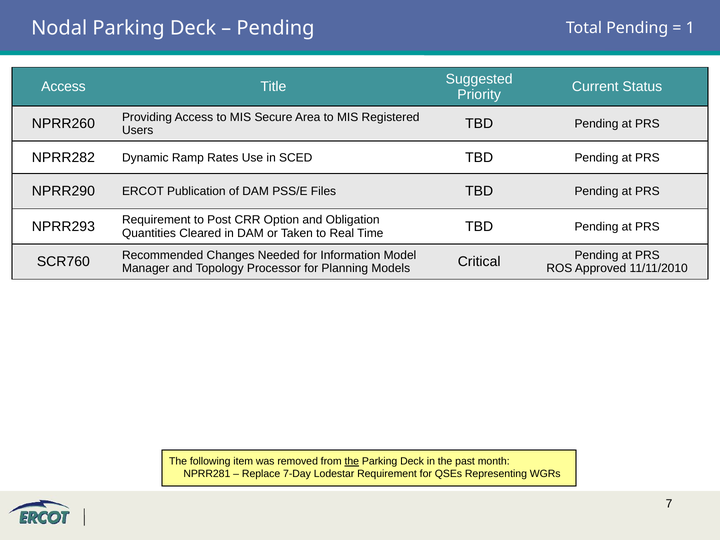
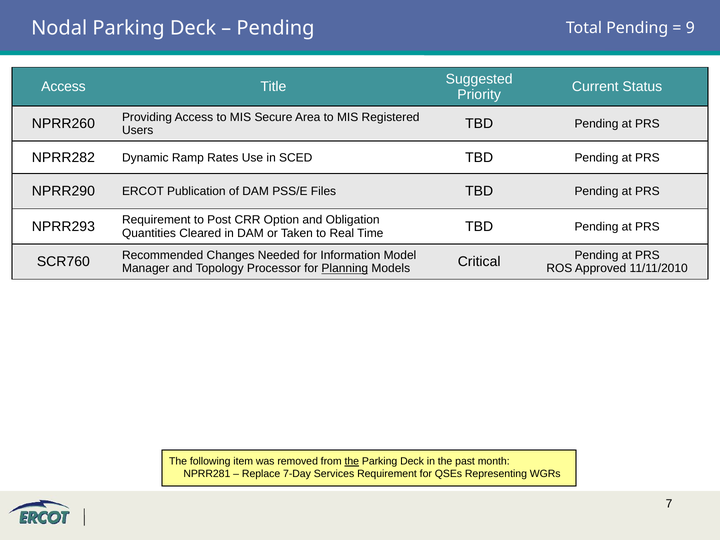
1: 1 -> 9
Planning underline: none -> present
Lodestar: Lodestar -> Services
